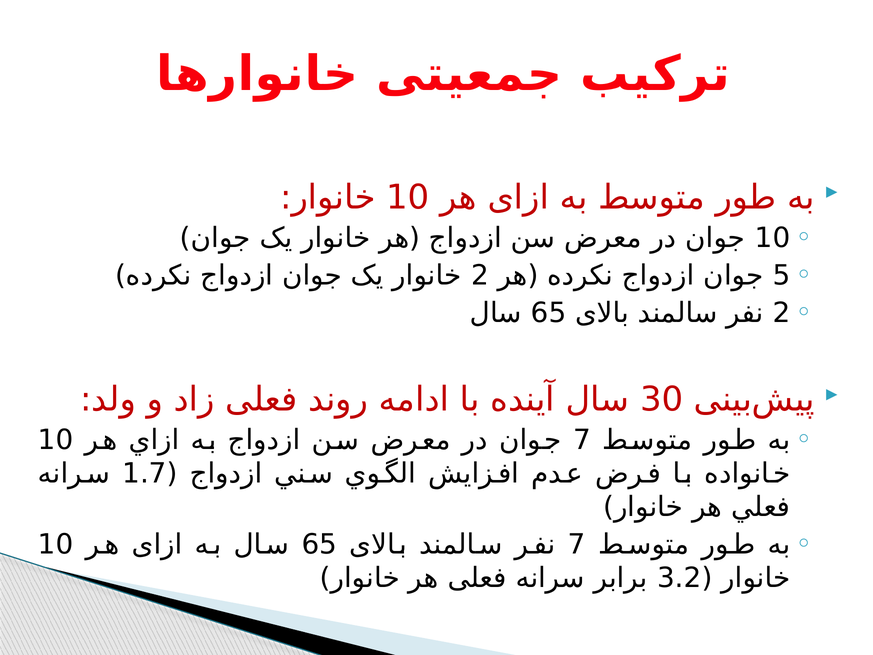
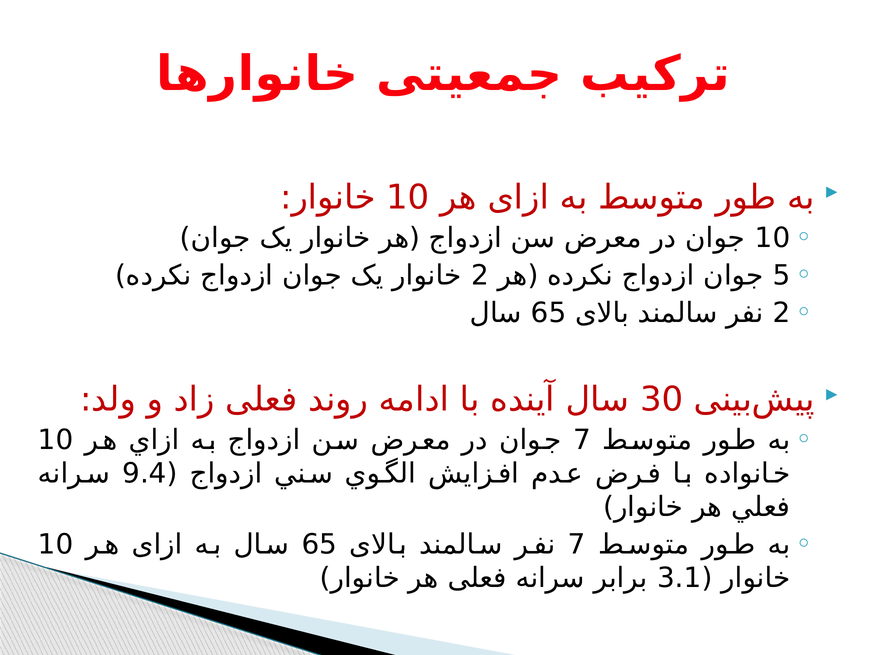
1.7: 1.7 -> 9.4
3.2: 3.2 -> 3.1
